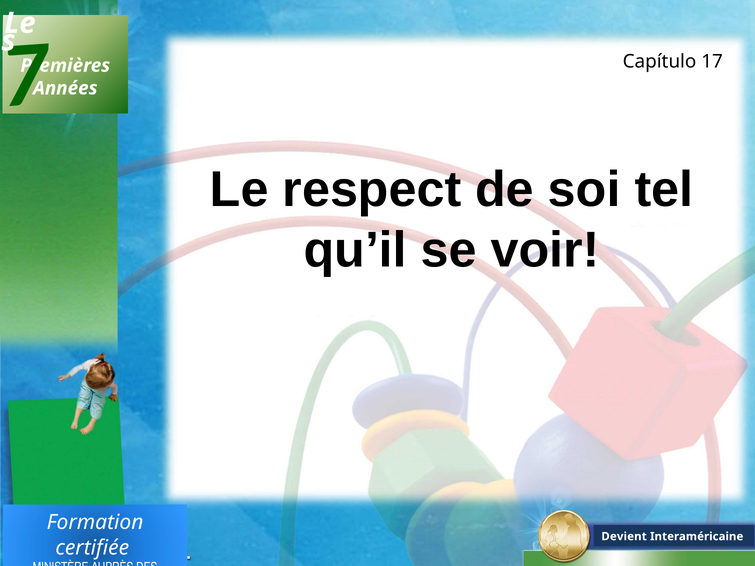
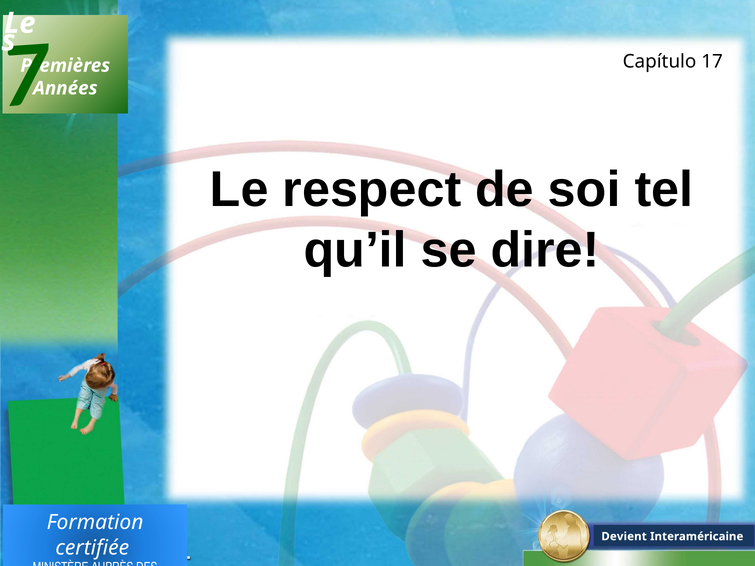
voir: voir -> dire
